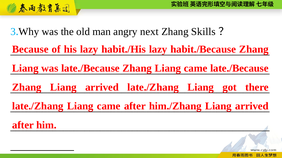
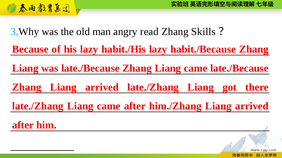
next: next -> read
